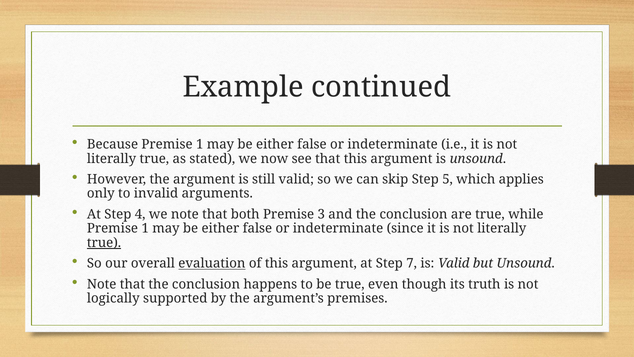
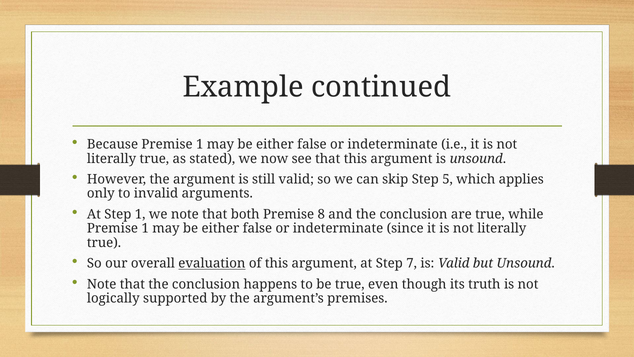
Step 4: 4 -> 1
3: 3 -> 8
true at (104, 243) underline: present -> none
